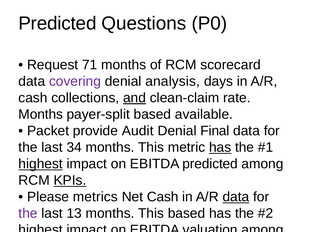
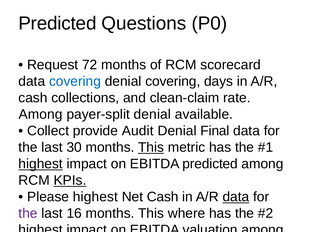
71: 71 -> 72
covering at (75, 81) colour: purple -> blue
denial analysis: analysis -> covering
and underline: present -> none
Months at (41, 114): Months -> Among
payer-split based: based -> denial
Packet at (48, 131): Packet -> Collect
34: 34 -> 30
This at (151, 147) underline: none -> present
has at (220, 147) underline: present -> none
Please metrics: metrics -> highest
13: 13 -> 16
This based: based -> where
